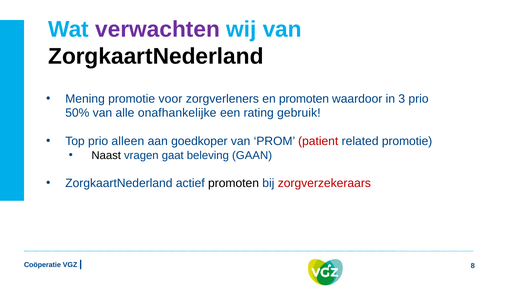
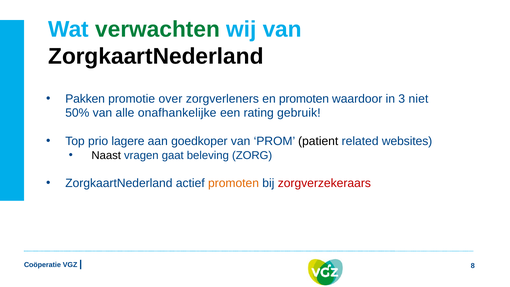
verwachten colour: purple -> green
Mening: Mening -> Pakken
voor: voor -> over
3 prio: prio -> niet
alleen: alleen -> lagere
patient colour: red -> black
related promotie: promotie -> websites
GAAN: GAAN -> ZORG
promoten at (234, 183) colour: black -> orange
